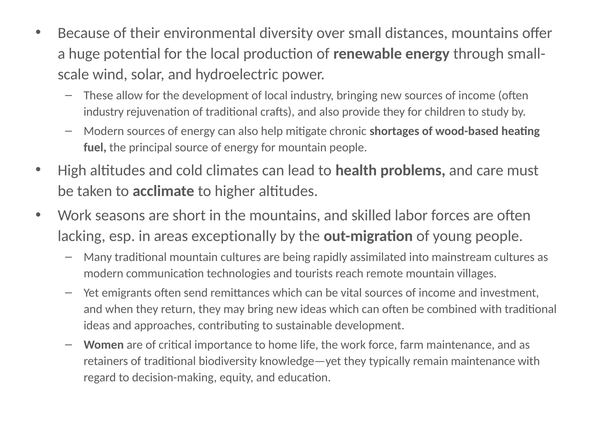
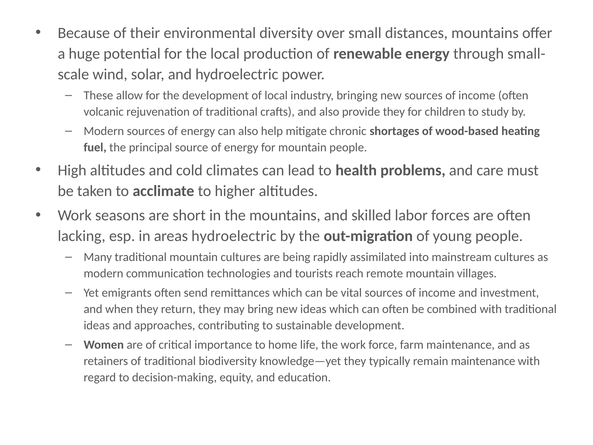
industry at (104, 112): industry -> volcanic
areas exceptionally: exceptionally -> hydroelectric
